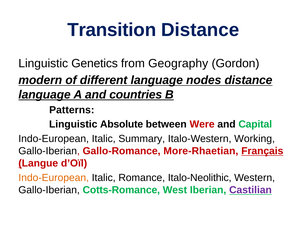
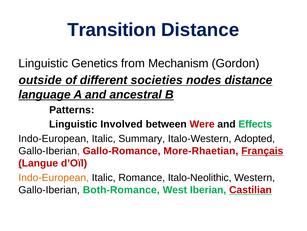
Geography: Geography -> Mechanism
modern: modern -> outside
different language: language -> societies
countries: countries -> ancestral
Absolute: Absolute -> Involved
Capital: Capital -> Effects
Working: Working -> Adopted
Cotts-Romance: Cotts-Romance -> Both-Romance
Castilian colour: purple -> red
